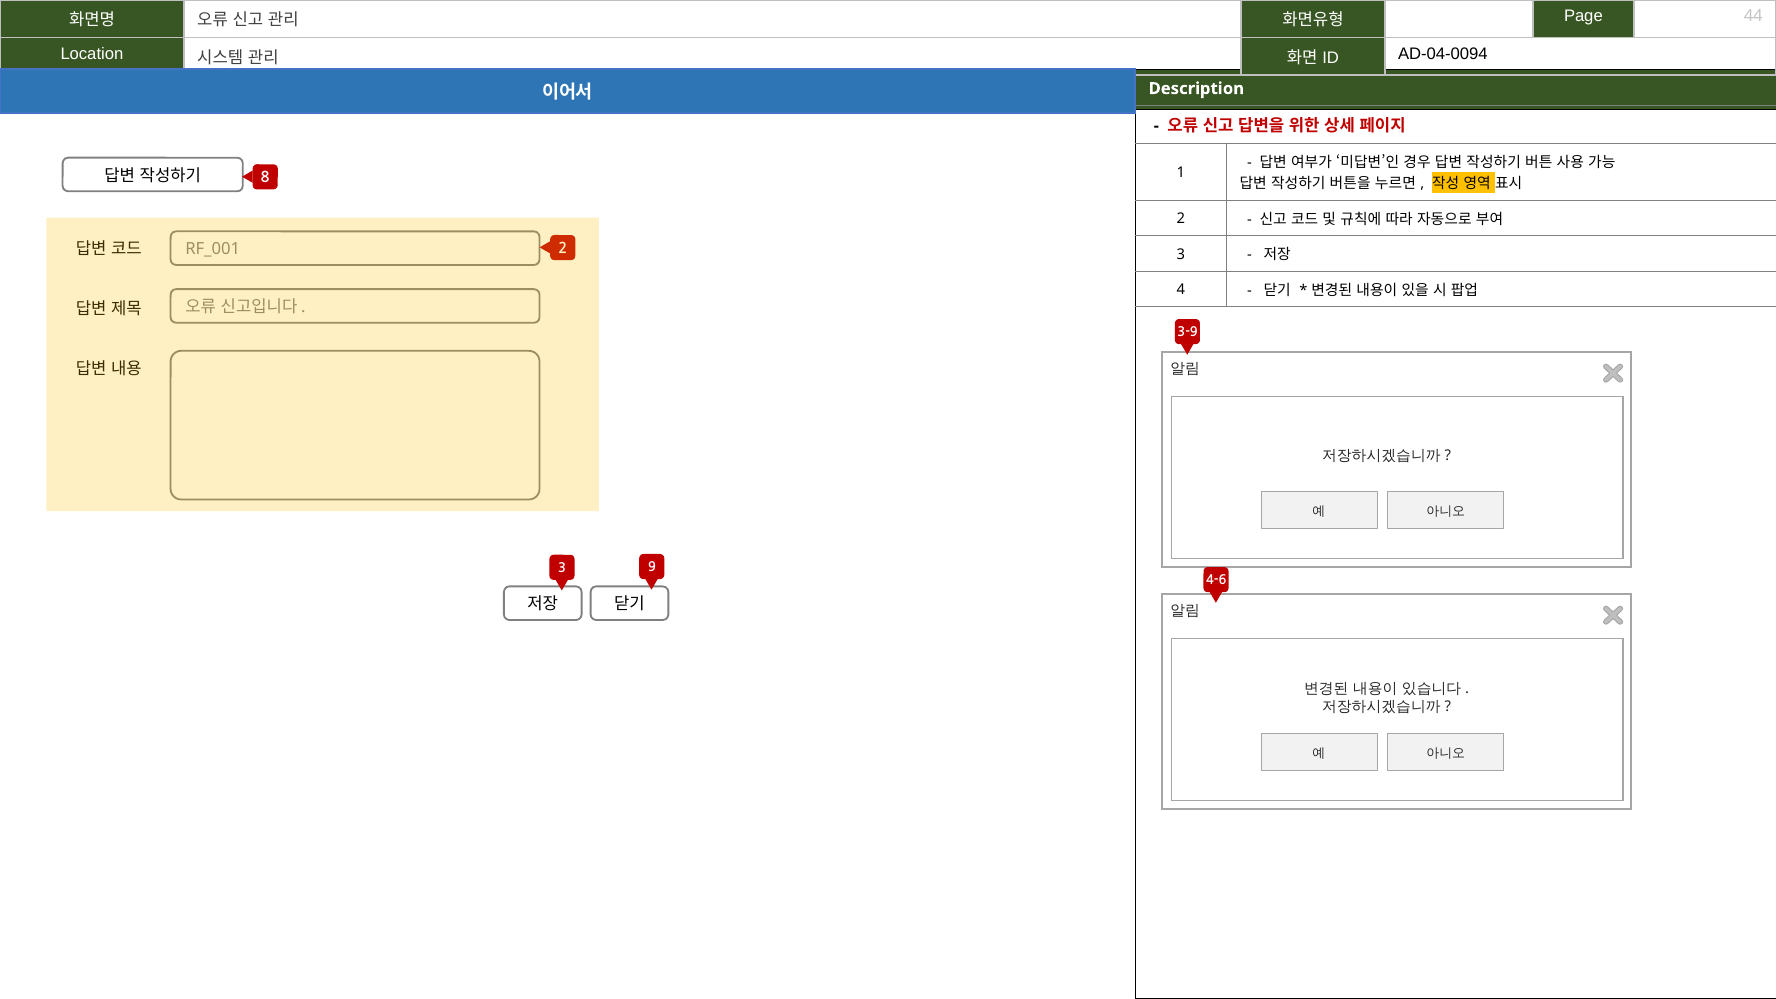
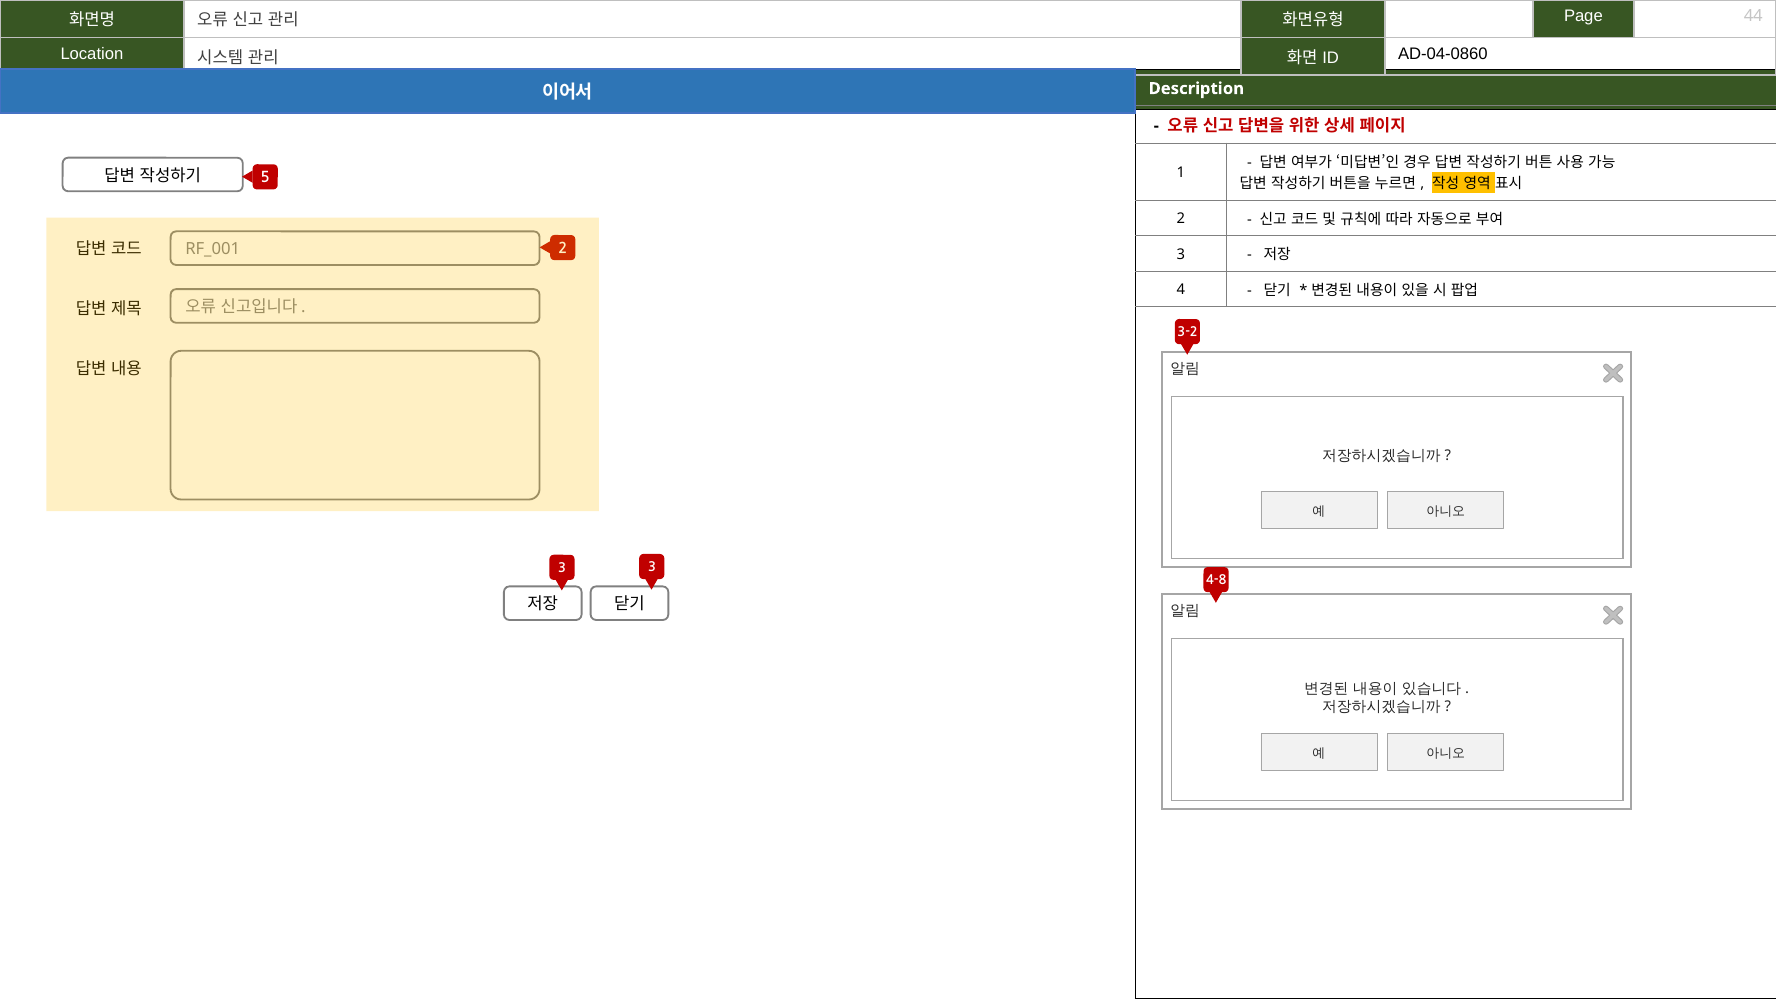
AD-04-0094: AD-04-0094 -> AD-04-0860
8: 8 -> 5
3-9: 3-9 -> 3-2
3 9: 9 -> 3
4-6: 4-6 -> 4-8
